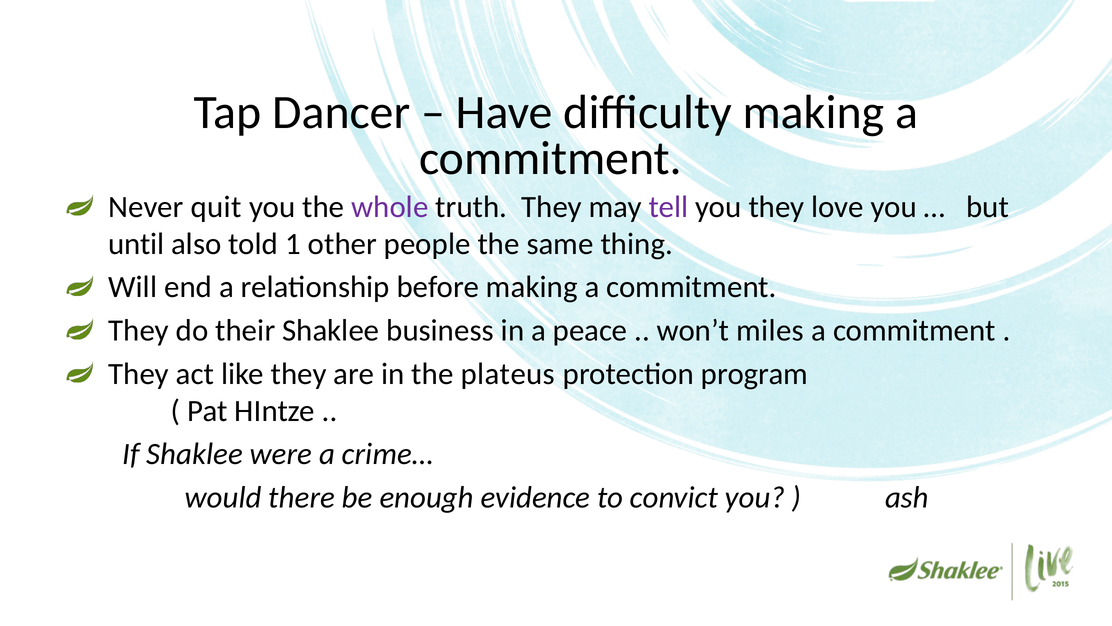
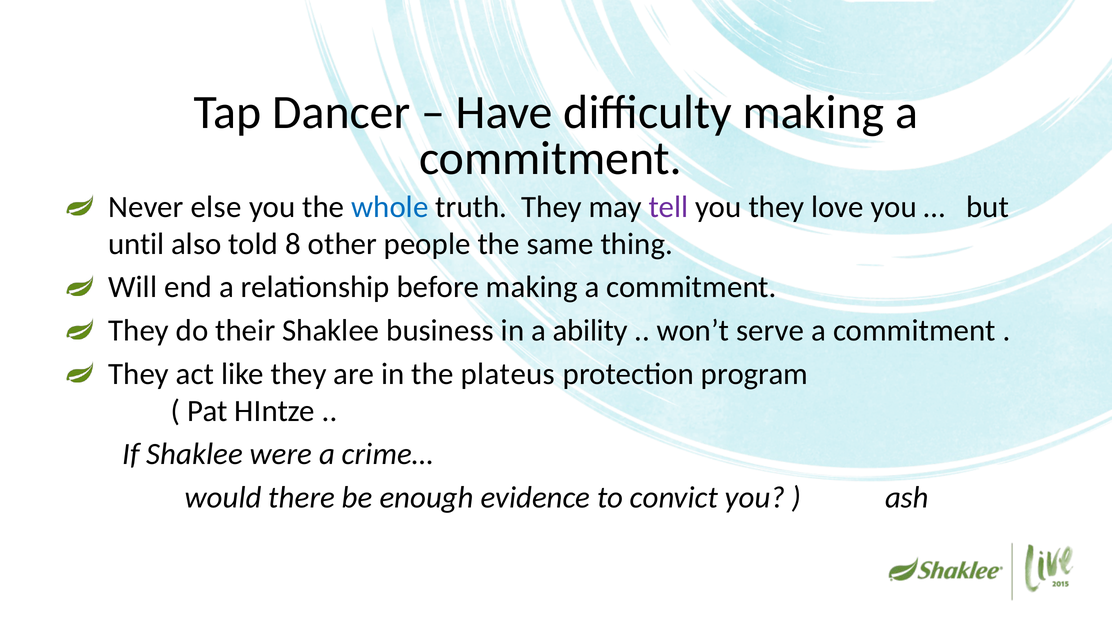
quit: quit -> else
whole colour: purple -> blue
1: 1 -> 8
peace: peace -> ability
miles: miles -> serve
